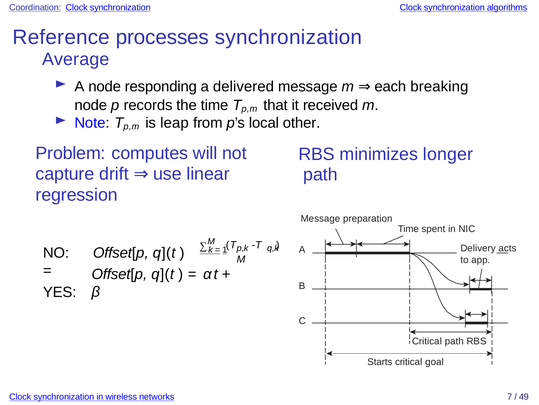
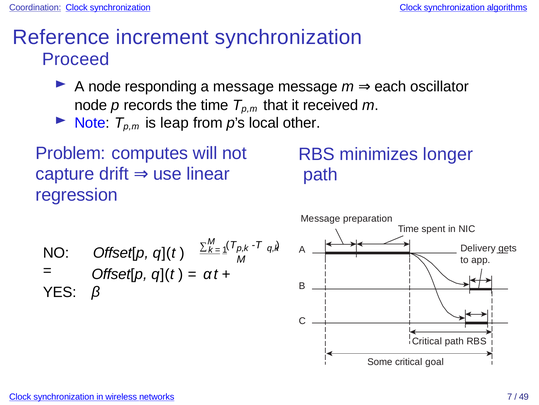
processes: processes -> increment
Average: Average -> Proceed
a delivered: delivered -> message
breaking: breaking -> oscillator
acts: acts -> gets
Starts: Starts -> Some
